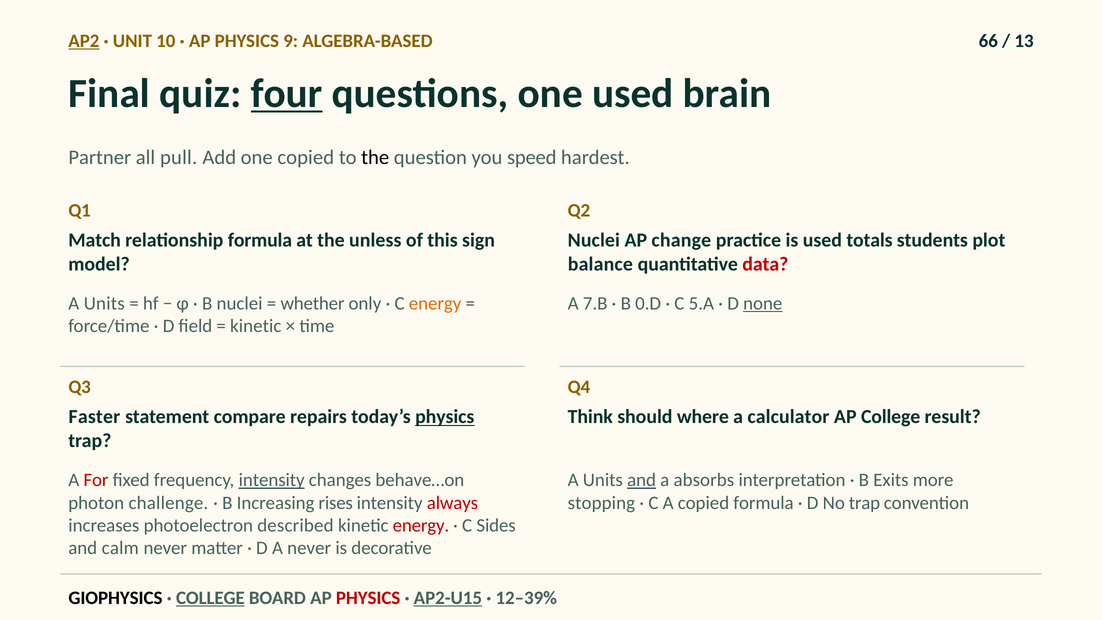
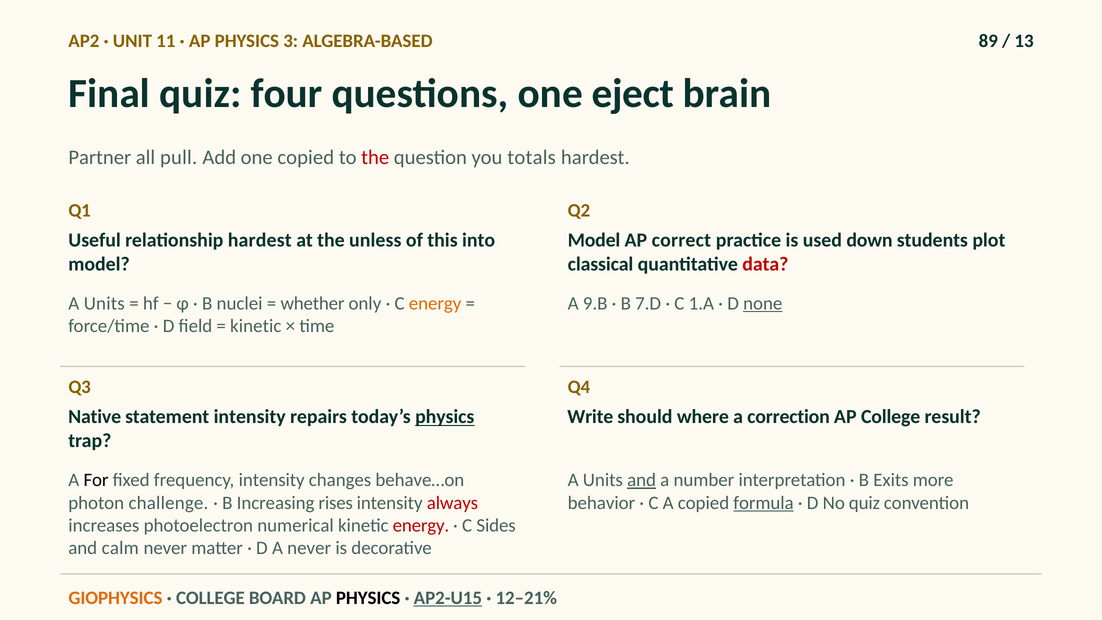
AP2 underline: present -> none
10: 10 -> 11
9: 9 -> 3
66: 66 -> 89
four underline: present -> none
one used: used -> eject
the at (375, 157) colour: black -> red
speed: speed -> totals
Match: Match -> Useful
relationship formula: formula -> hardest
sign: sign -> into
Nuclei at (594, 240): Nuclei -> Model
change: change -> correct
totals: totals -> down
balance: balance -> classical
7.B: 7.B -> 9.B
0.D: 0.D -> 7.D
5.A: 5.A -> 1.A
Faster: Faster -> Native
statement compare: compare -> intensity
Think: Think -> Write
calculator: calculator -> correction
For colour: red -> black
intensity at (272, 480) underline: present -> none
absorbs: absorbs -> number
stopping: stopping -> behavior
formula at (764, 503) underline: none -> present
No trap: trap -> quiz
described: described -> numerical
GIOPHYSICS colour: black -> orange
COLLEGE at (210, 598) underline: present -> none
PHYSICS at (368, 598) colour: red -> black
12–39%: 12–39% -> 12–21%
